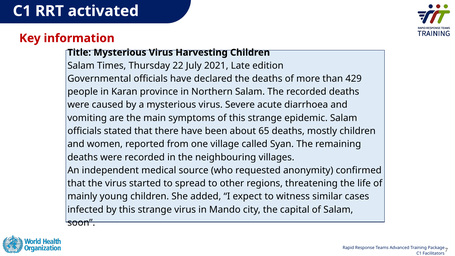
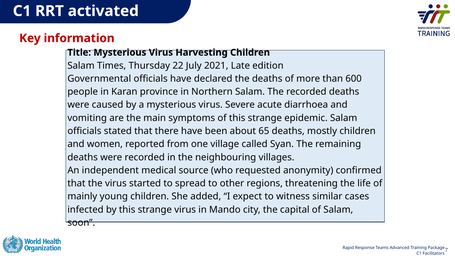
429: 429 -> 600
